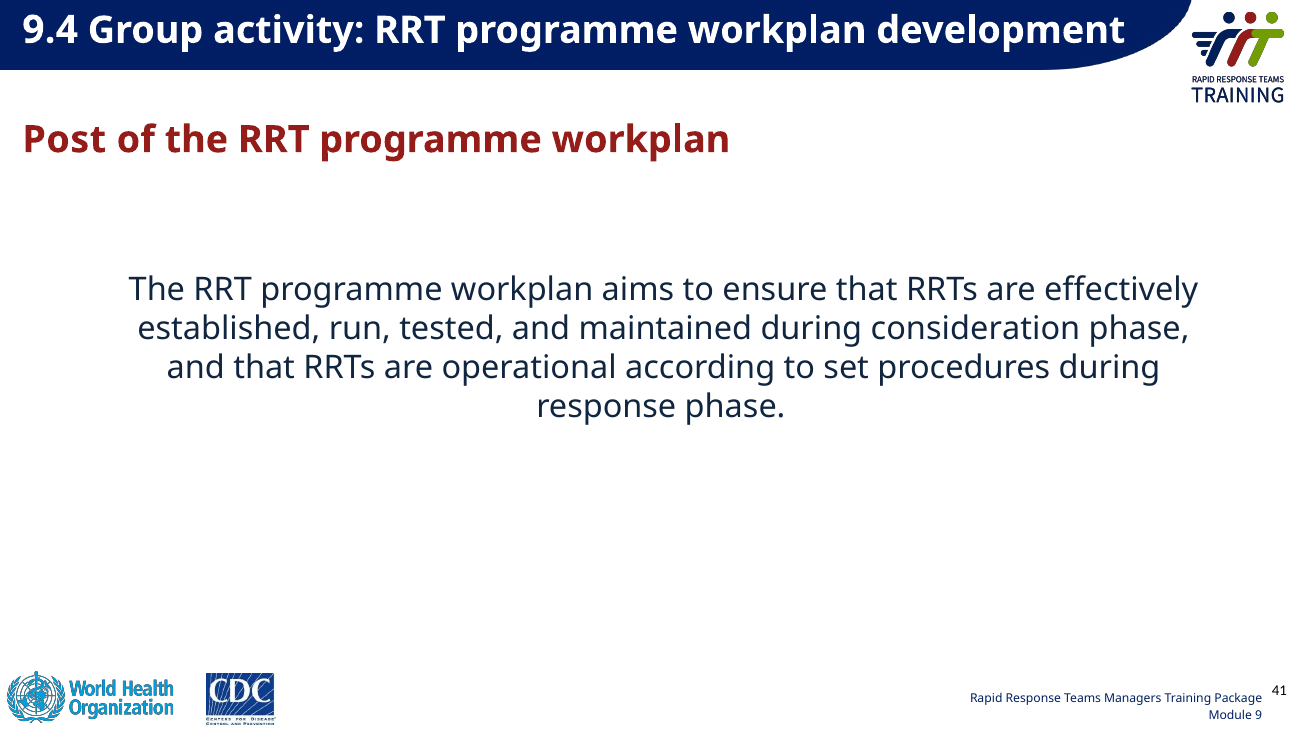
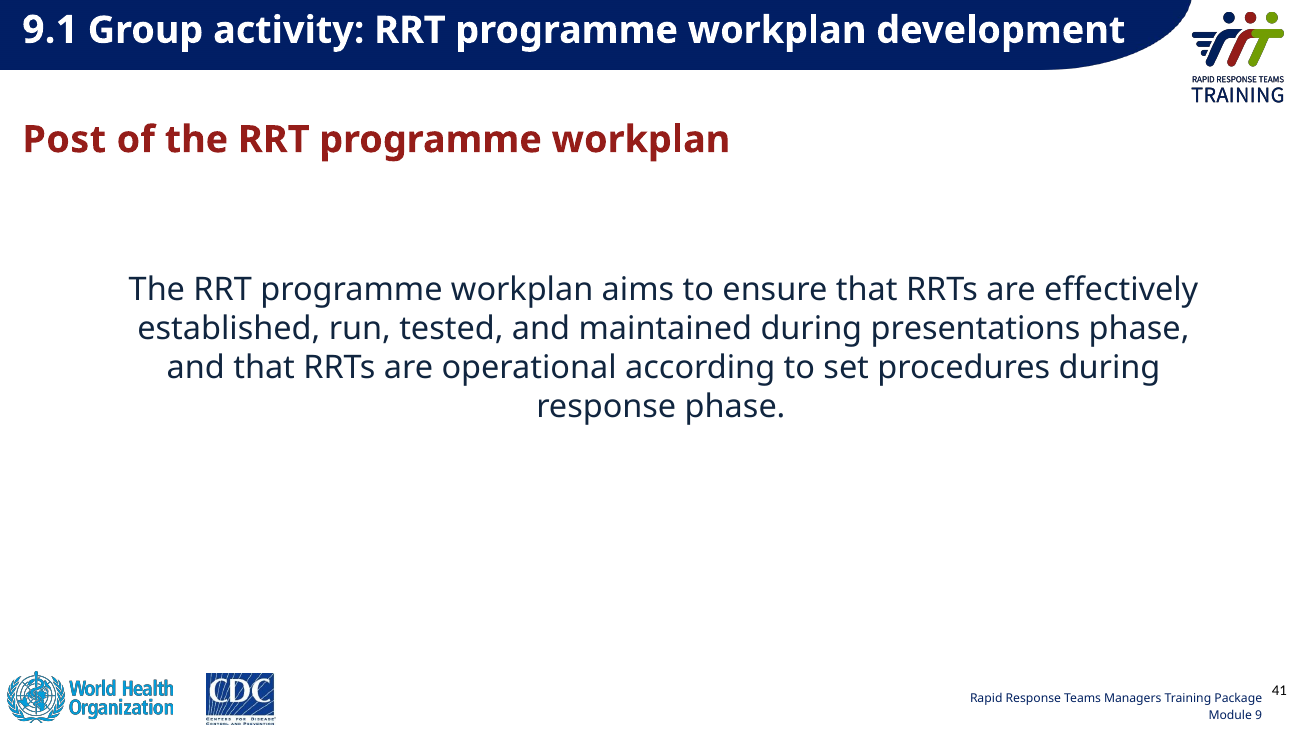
9.4: 9.4 -> 9.1
consideration: consideration -> presentations
